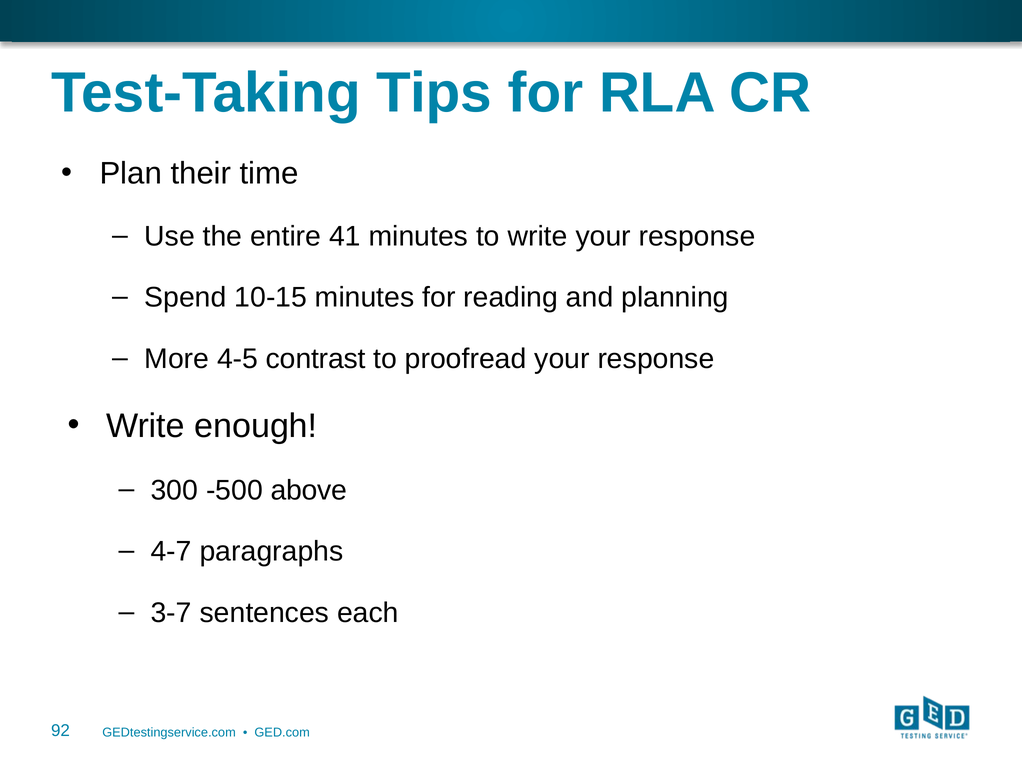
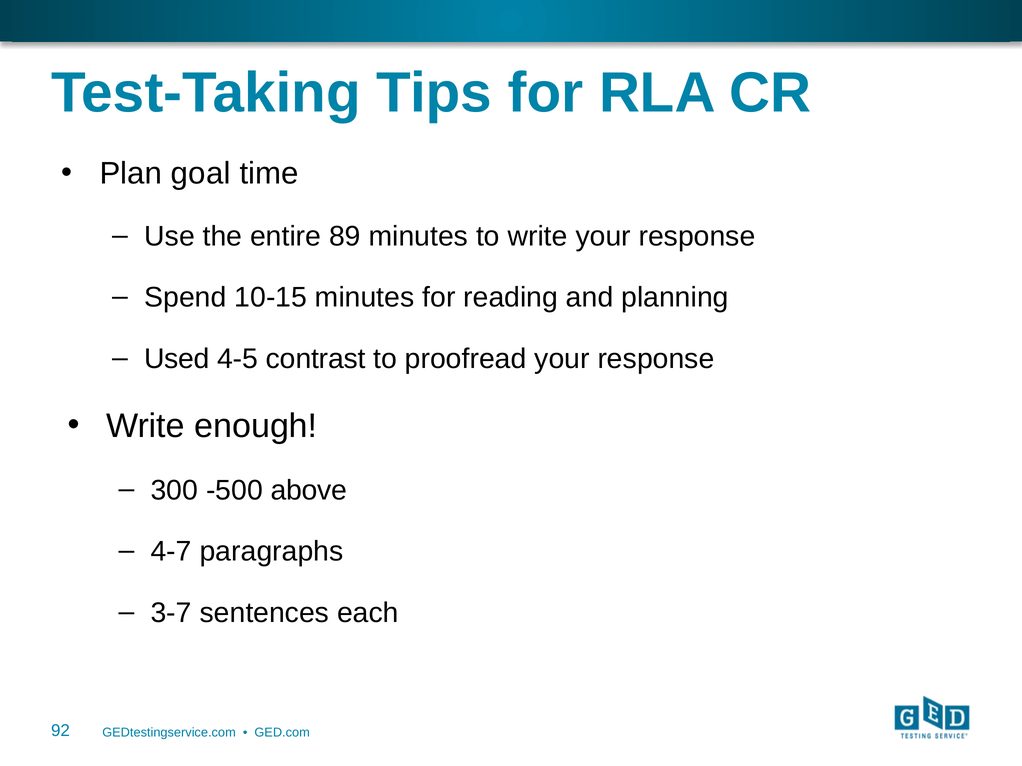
their: their -> goal
41: 41 -> 89
More: More -> Used
